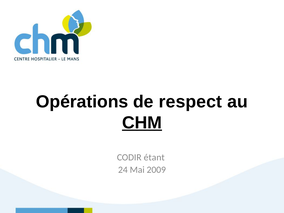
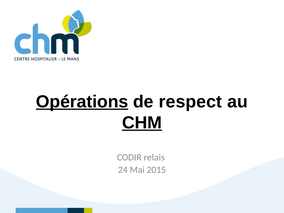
Opérations underline: none -> present
étant: étant -> relais
2009: 2009 -> 2015
